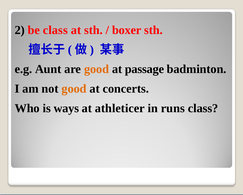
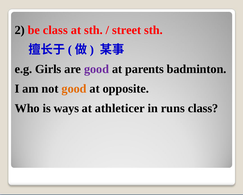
boxer: boxer -> street
Aunt: Aunt -> Girls
good at (96, 69) colour: orange -> purple
passage: passage -> parents
concerts: concerts -> opposite
